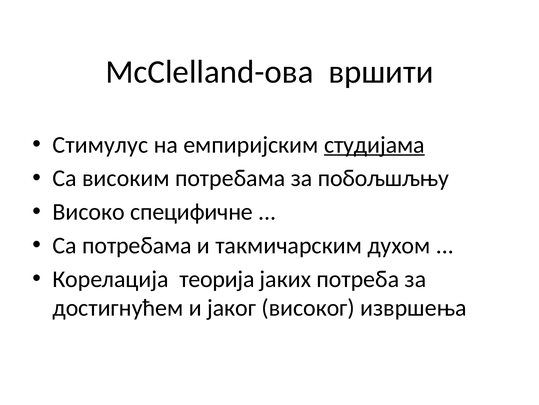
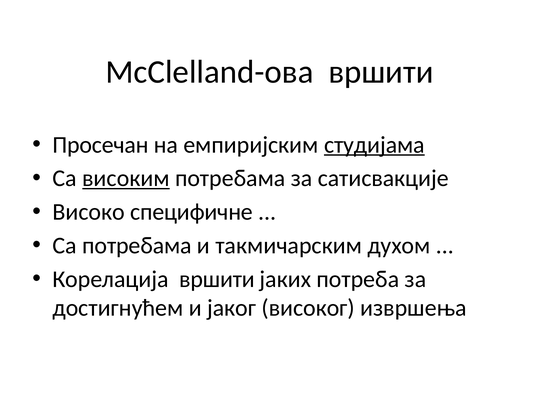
Стимулус: Стимулус -> Просечан
високим underline: none -> present
побољшљњу: побољшљњу -> сатисвакције
Корелација теорија: теорија -> вршити
